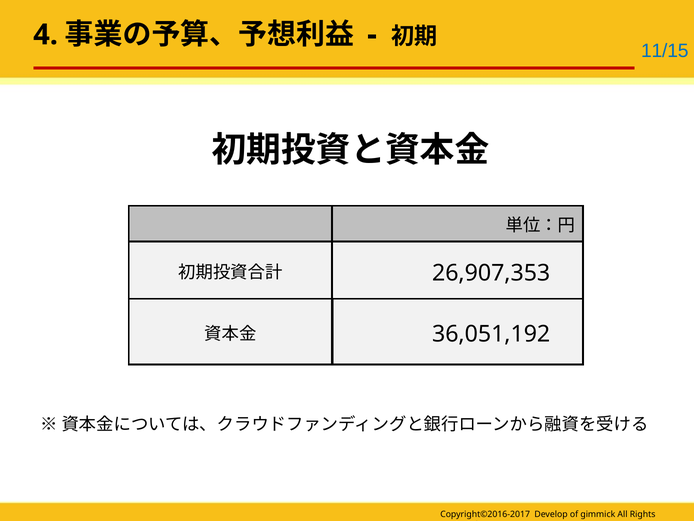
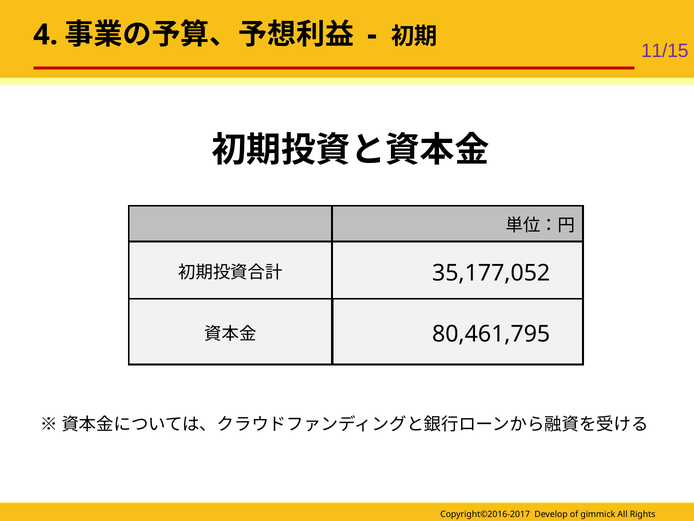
11/15 colour: blue -> purple
26,907,353: 26,907,353 -> 35,177,052
36,051,192: 36,051,192 -> 80,461,795
